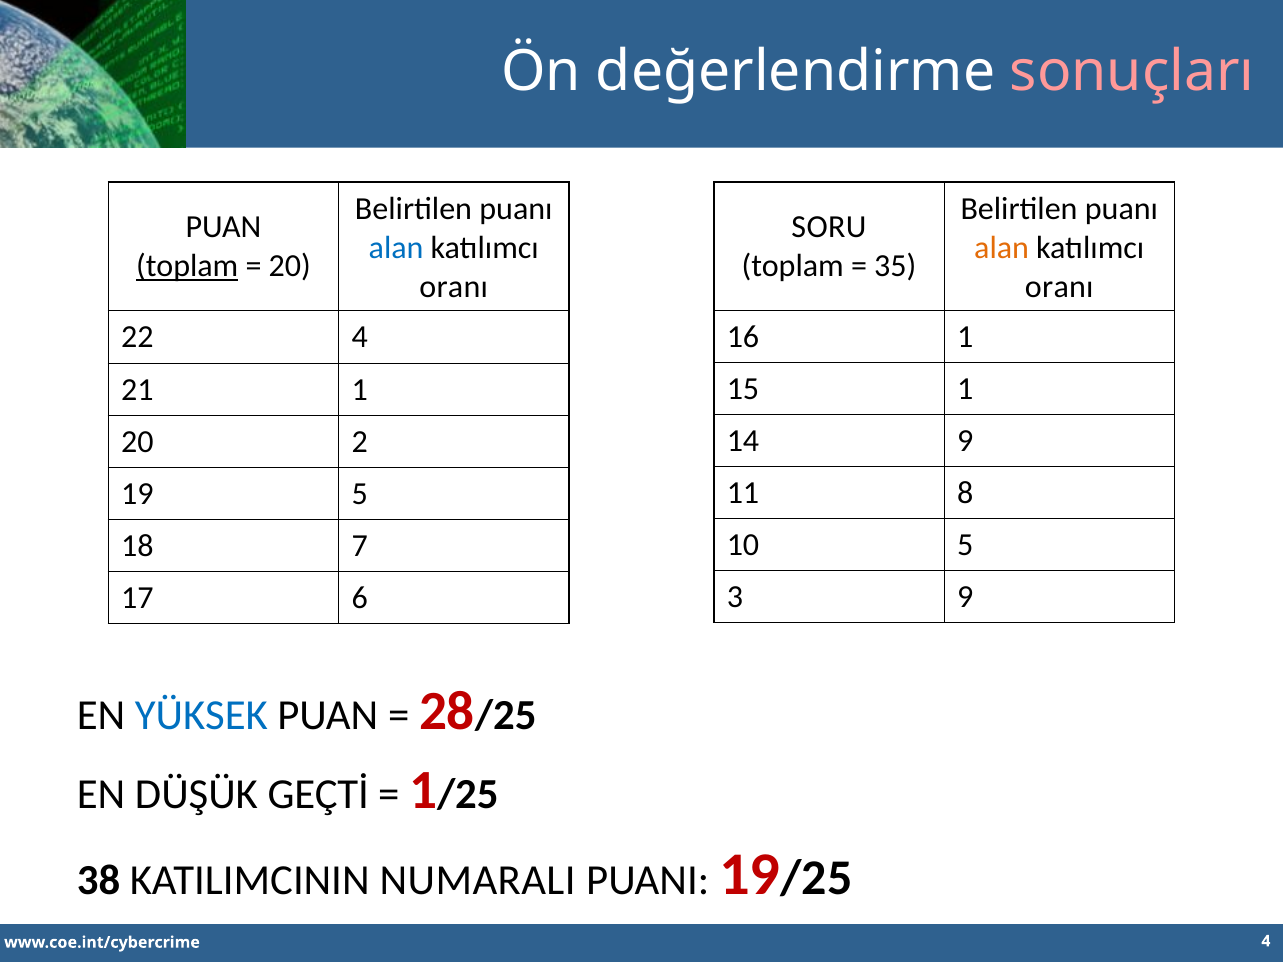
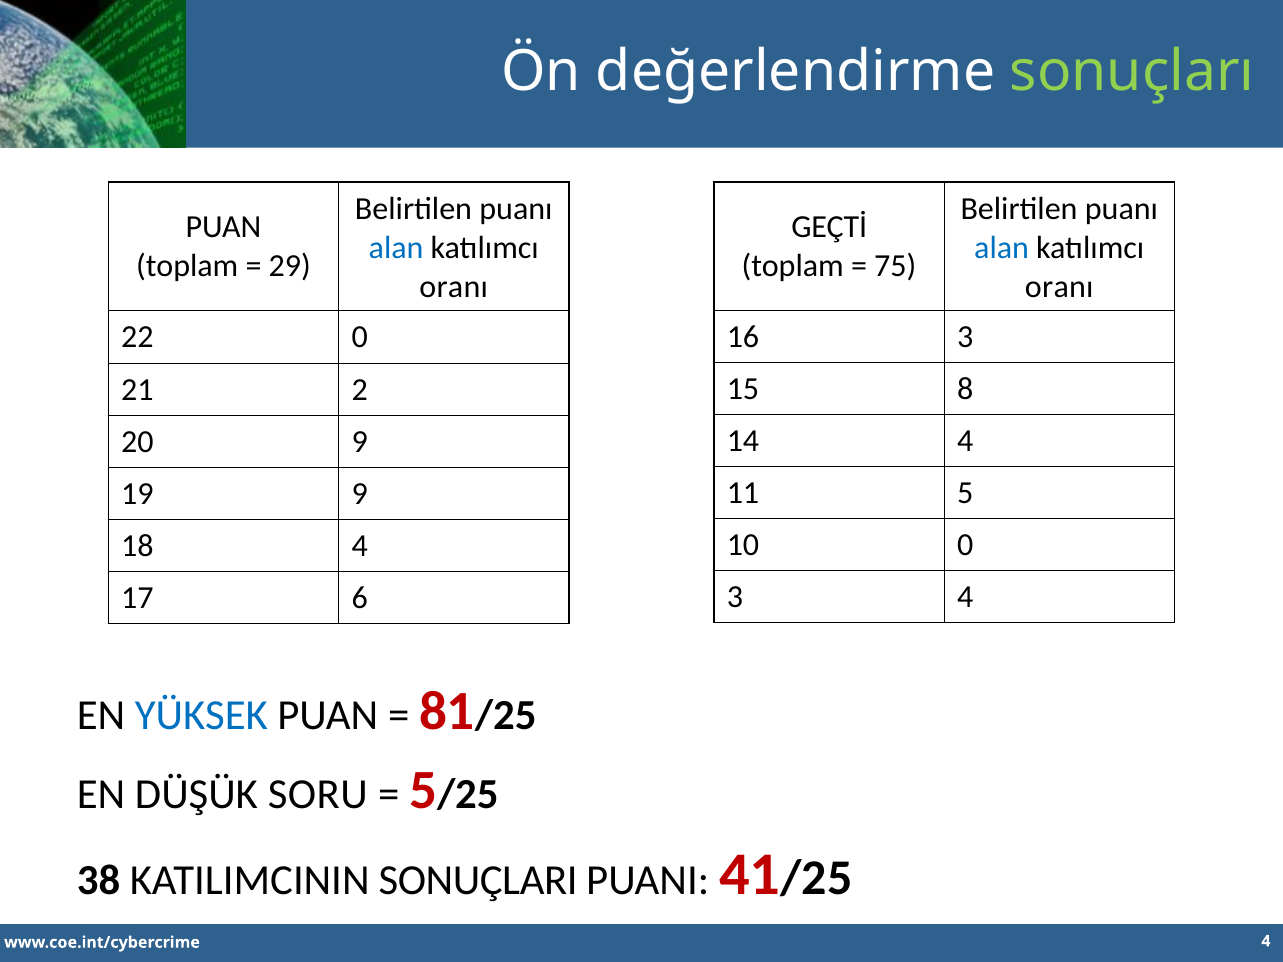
sonuçları colour: pink -> light green
SORU: SORU -> GEÇTİ
alan at (1002, 248) colour: orange -> blue
toplam at (187, 266) underline: present -> none
20 at (290, 266): 20 -> 29
35: 35 -> 75
22 4: 4 -> 0
16 1: 1 -> 3
15 1: 1 -> 8
21 1: 1 -> 2
14 9: 9 -> 4
20 2: 2 -> 9
11 8: 8 -> 5
19 5: 5 -> 9
10 5: 5 -> 0
18 7: 7 -> 4
3 9: 9 -> 4
28: 28 -> 81
GEÇTİ: GEÇTİ -> SORU
1 at (423, 791): 1 -> 5
NUMARALI: NUMARALI -> SONUÇLARI
PUANI 19: 19 -> 41
